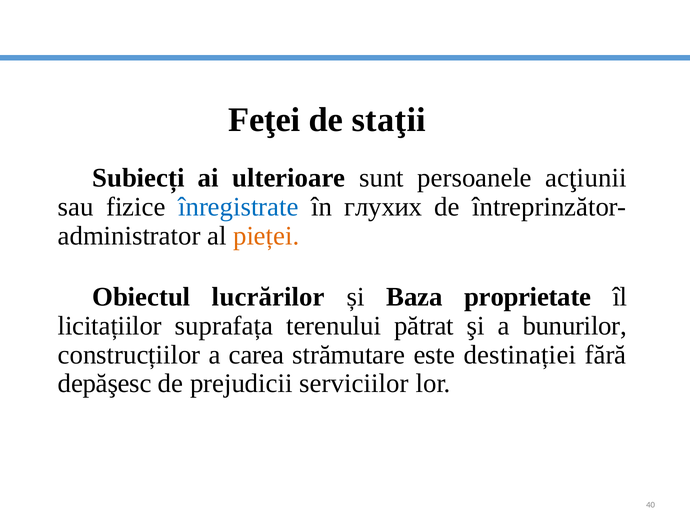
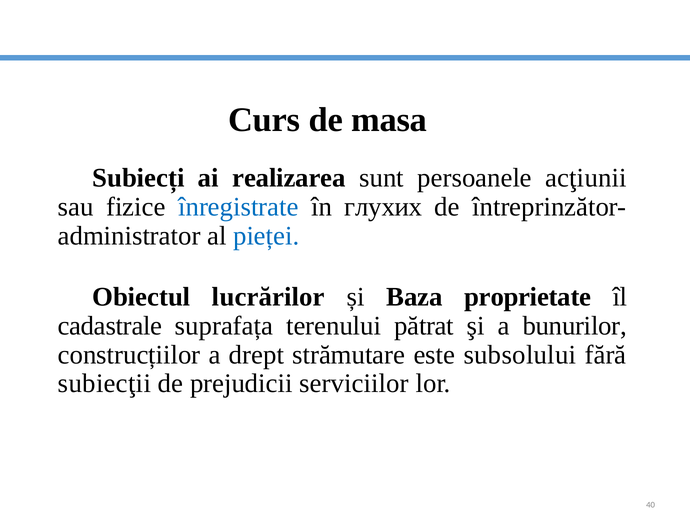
Feţei: Feţei -> Curs
staţii: staţii -> masa
ulterioare: ulterioare -> realizarea
pieței colour: orange -> blue
licitațiilor: licitațiilor -> cadastrale
carea: carea -> drept
destinației: destinației -> subsolului
depăşesc: depăşesc -> subiecţii
